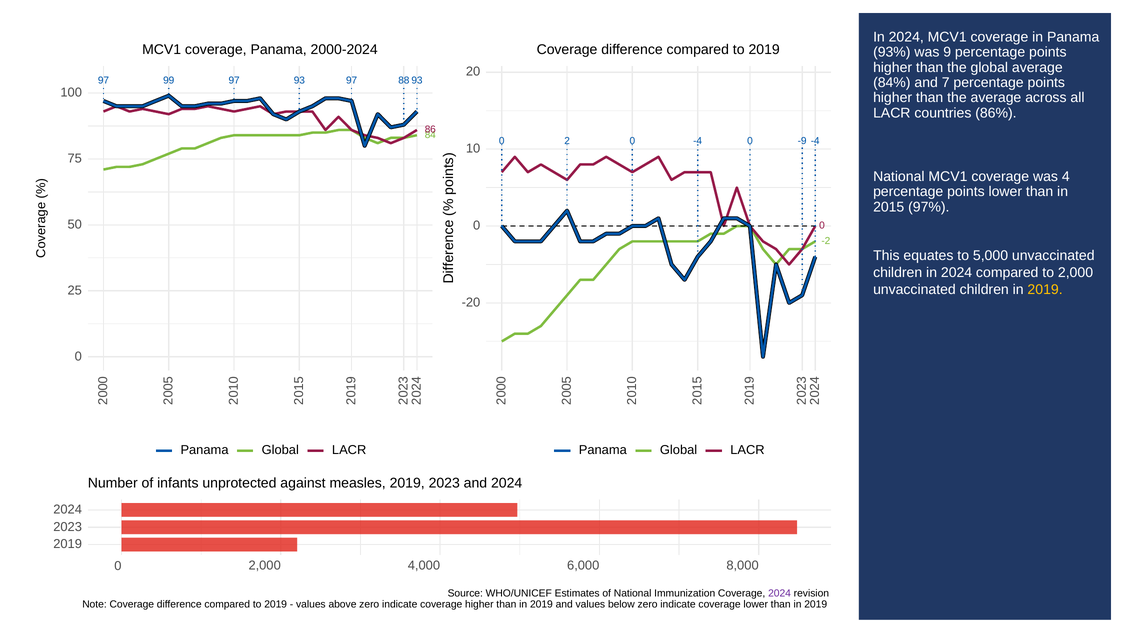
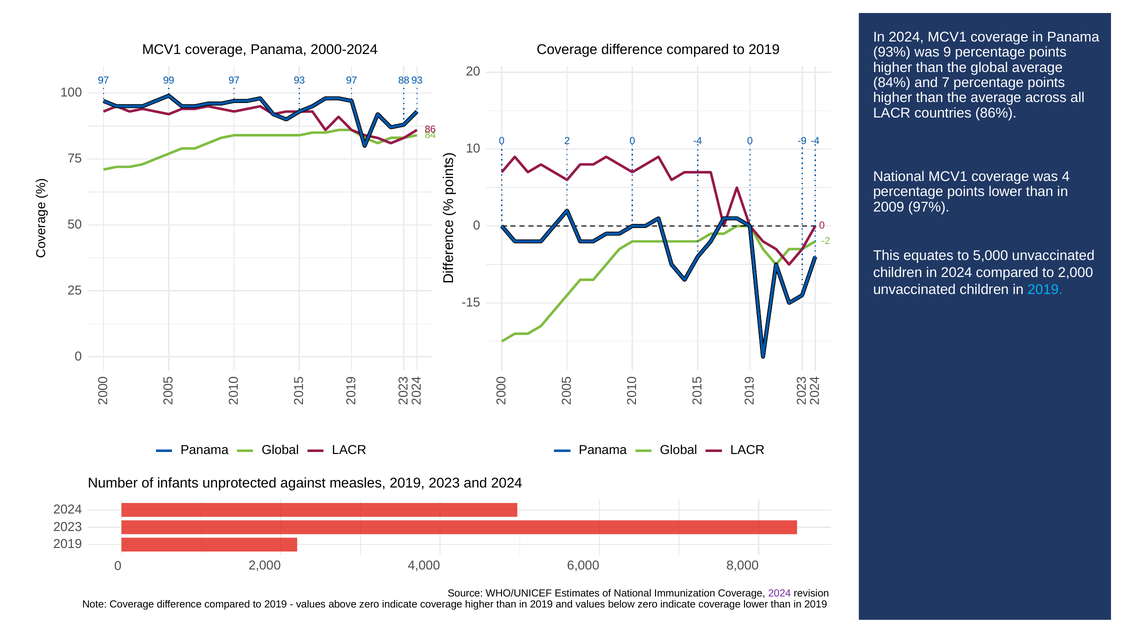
2015: 2015 -> 2009
2019 at (1045, 289) colour: yellow -> light blue
-20: -20 -> -15
